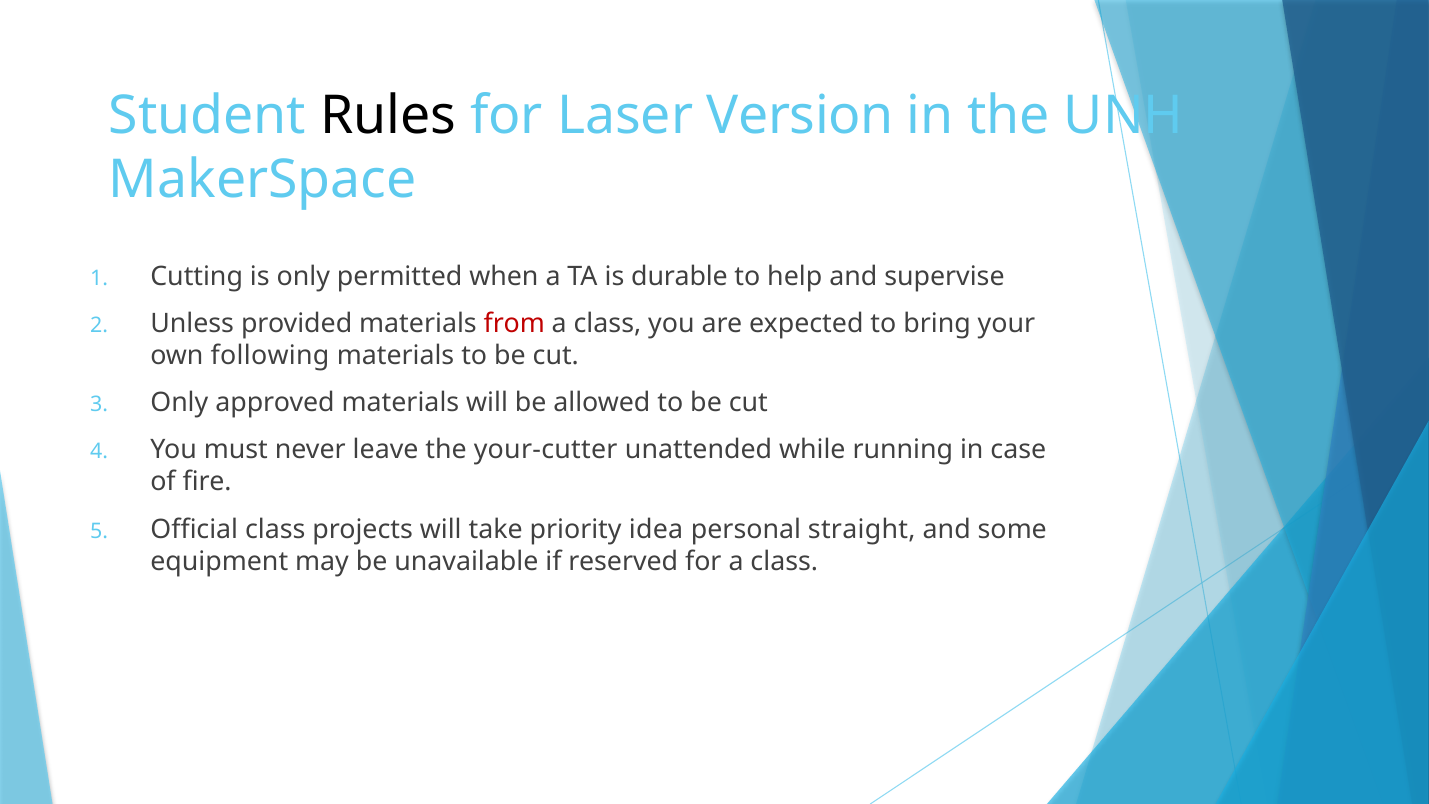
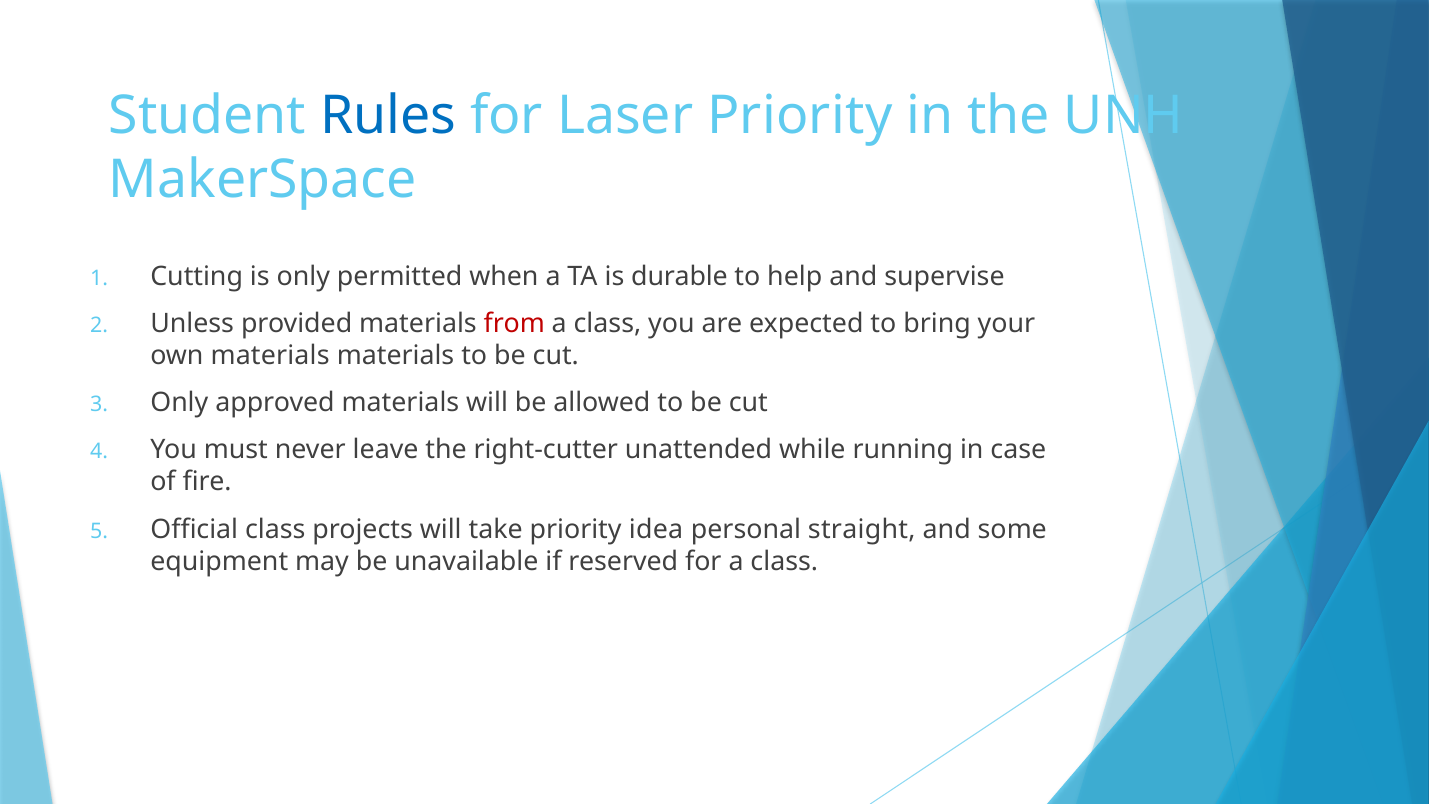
Rules colour: black -> blue
Laser Version: Version -> Priority
own following: following -> materials
your-cutter: your-cutter -> right-cutter
